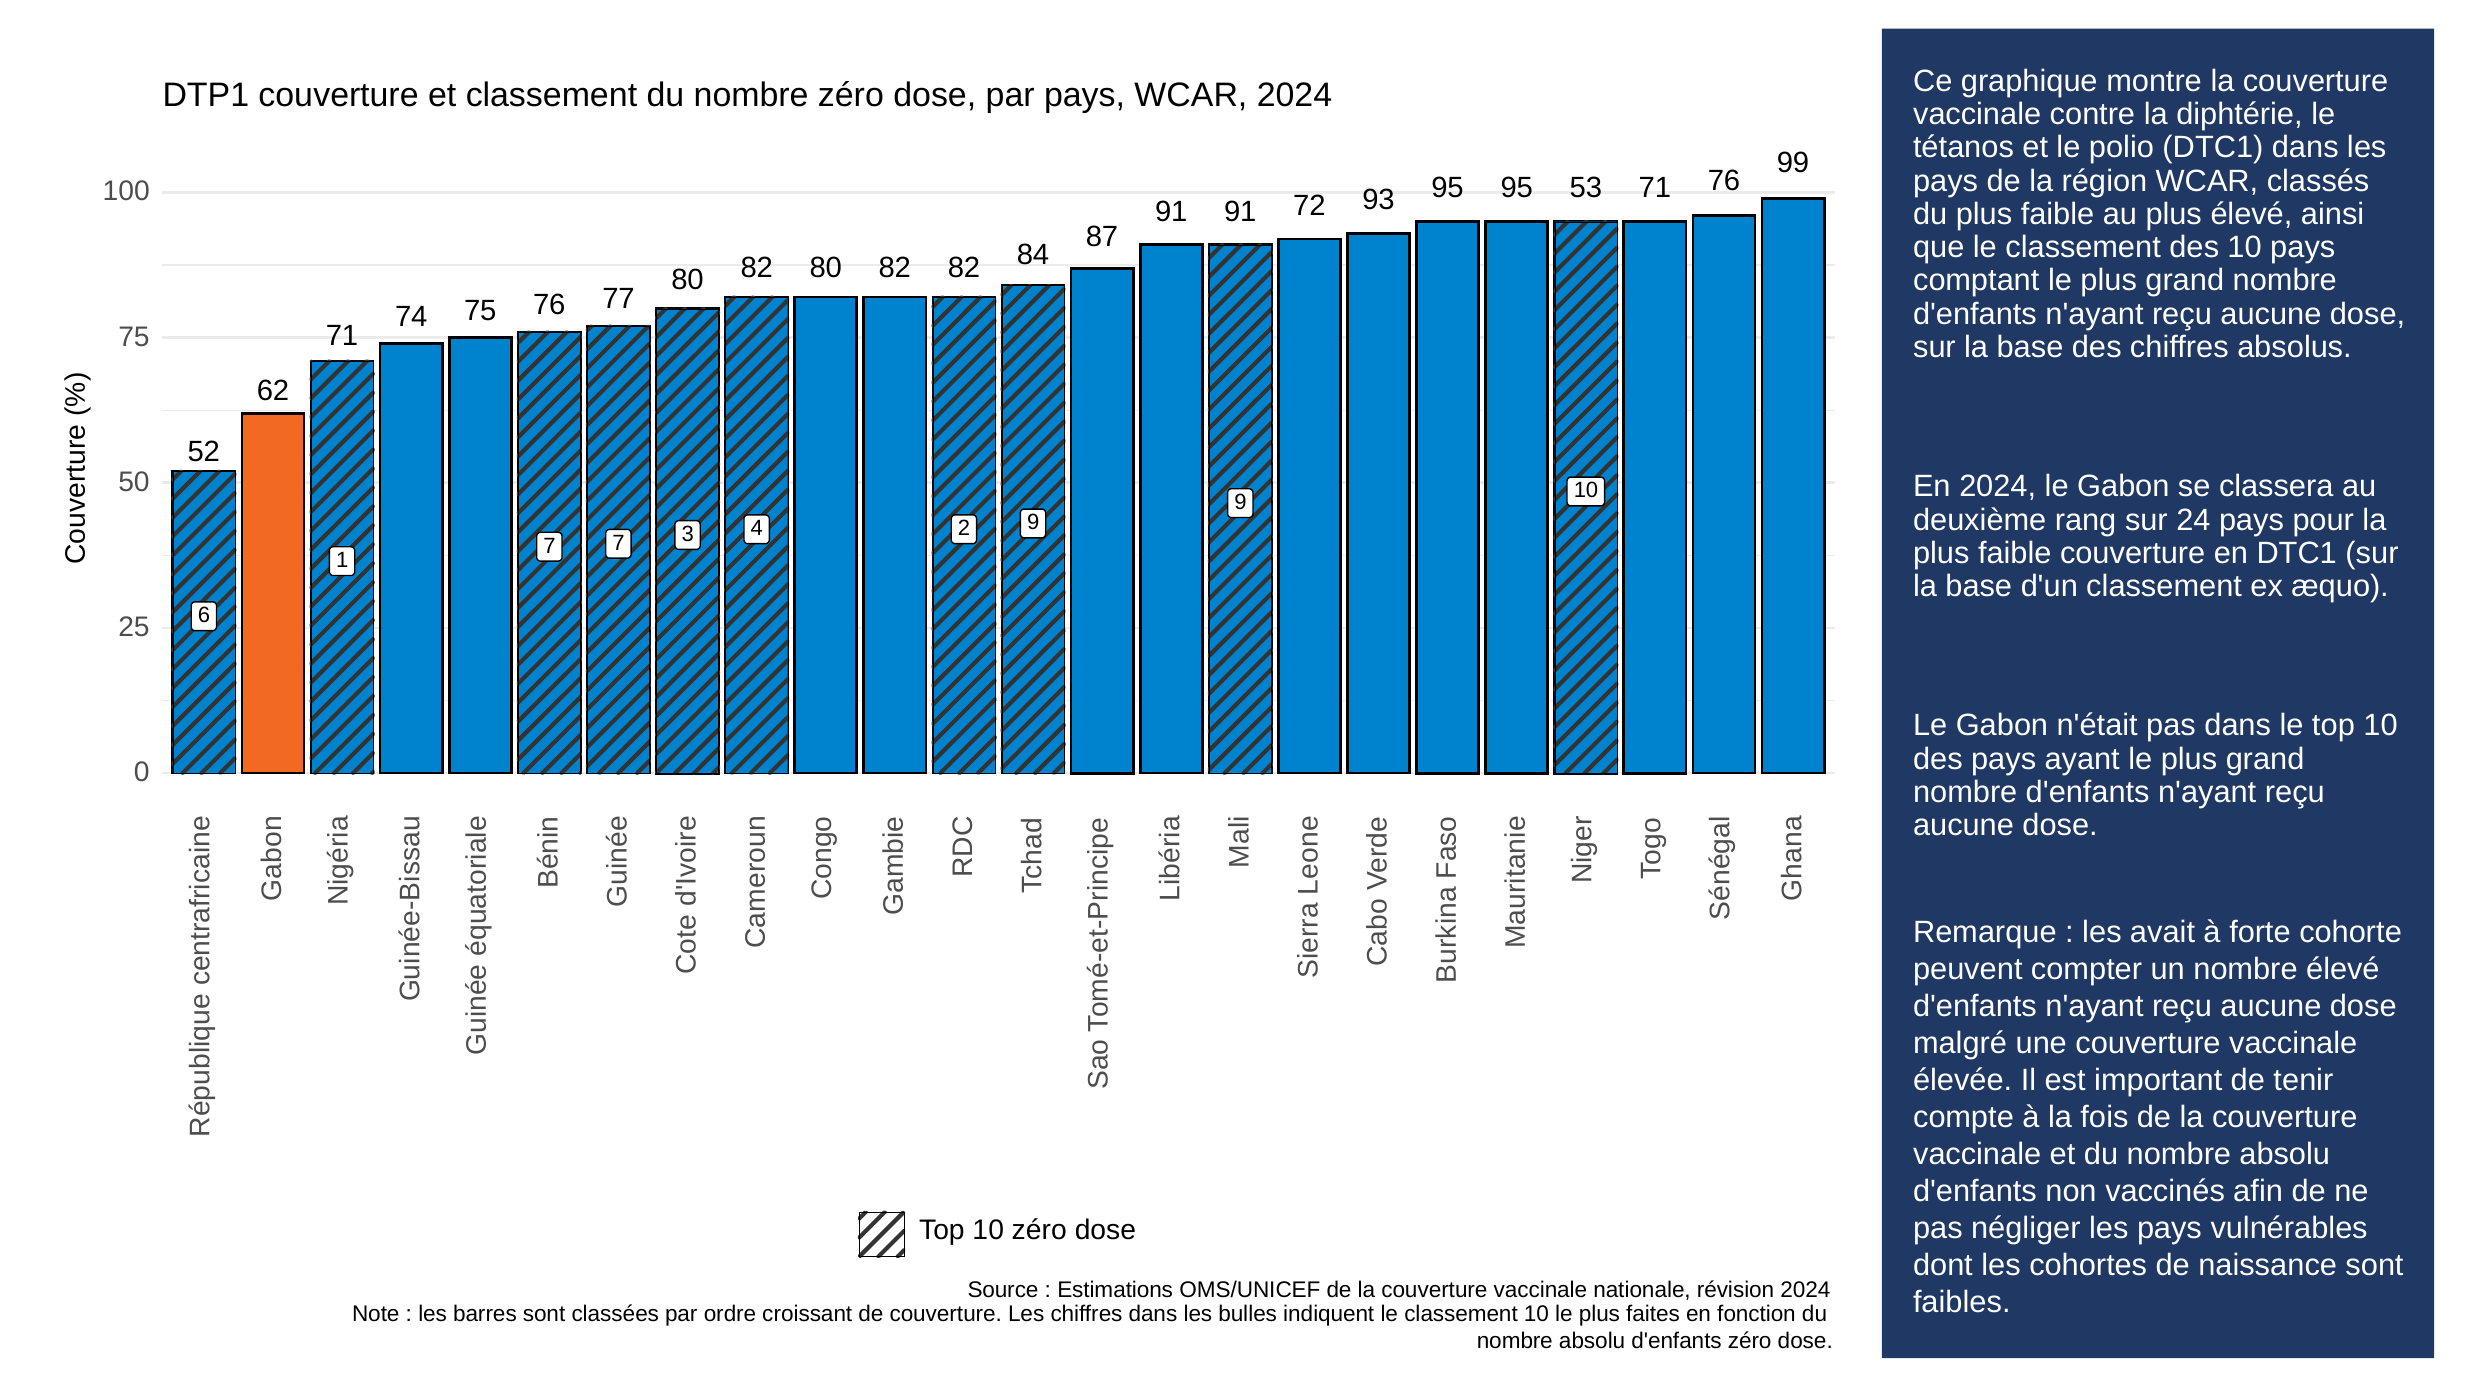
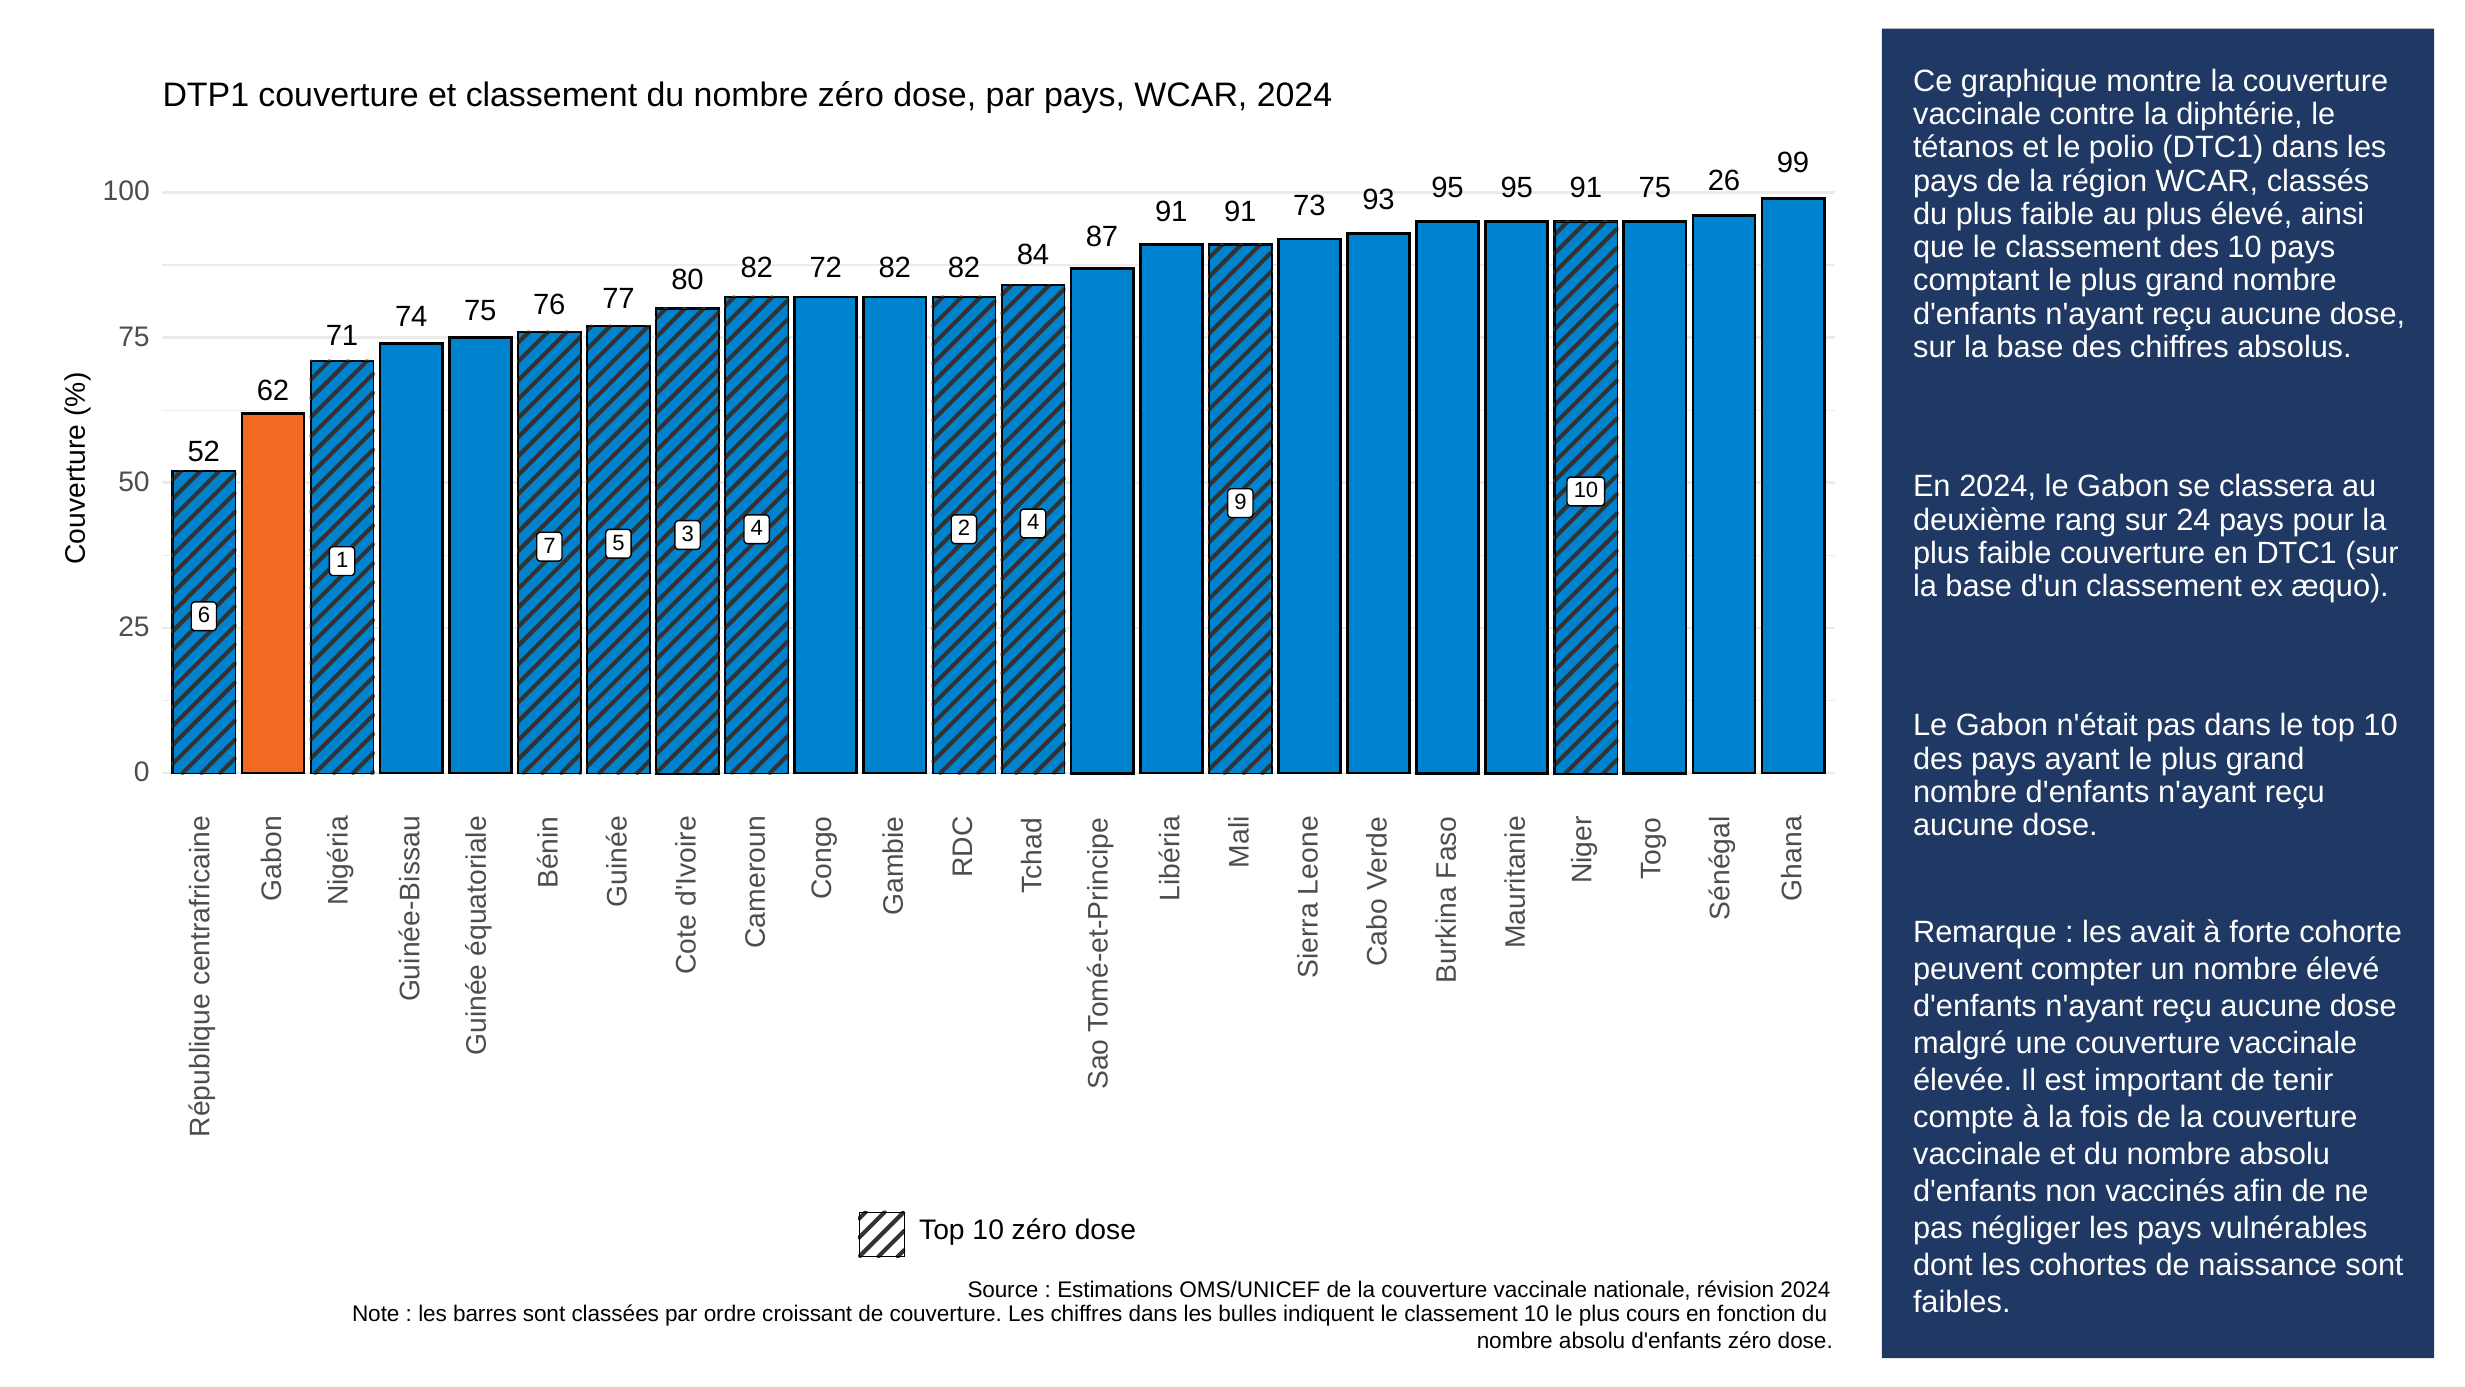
95 71: 71 -> 75
95 76: 76 -> 26
72: 72 -> 73
93 53: 53 -> 91
82 80: 80 -> 72
4 9: 9 -> 4
7 7: 7 -> 5
faites: faites -> cours
